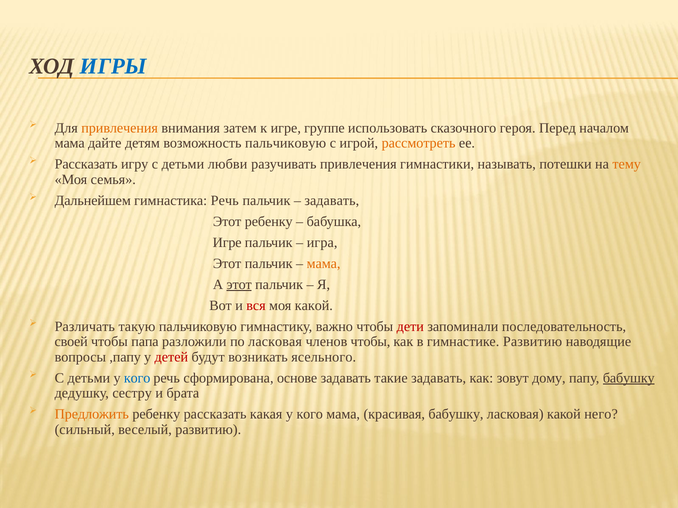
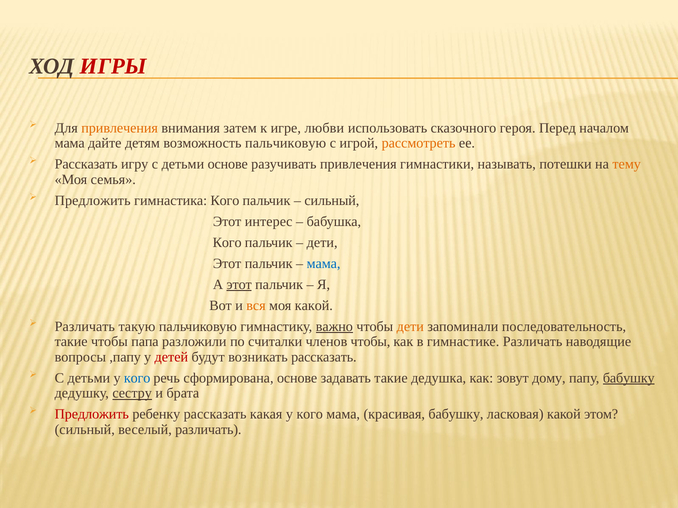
ИГРЫ colour: blue -> red
группе: группе -> любви
детьми любви: любви -> основе
Дальнейшем at (93, 201): Дальнейшем -> Предложить
гимнастика Речь: Речь -> Кого
задавать at (332, 201): задавать -> сильный
Этот ребенку: ребенку -> интерес
Игре at (227, 243): Игре -> Кого
игра at (322, 243): игра -> дети
мама at (324, 264) colour: orange -> blue
вся colour: red -> orange
важно underline: none -> present
дети at (410, 327) colour: red -> orange
своей at (71, 342): своей -> такие
по ласковая: ласковая -> считалки
гимнастике Развитию: Развитию -> Различать
возникать ясельного: ясельного -> рассказать
такие задавать: задавать -> дедушка
сестру underline: none -> present
Предложить at (92, 415) colour: orange -> red
него: него -> этом
веселый развитию: развитию -> различать
